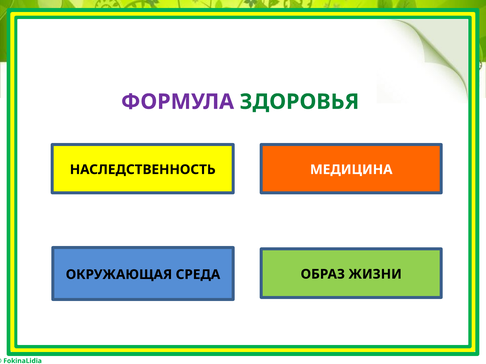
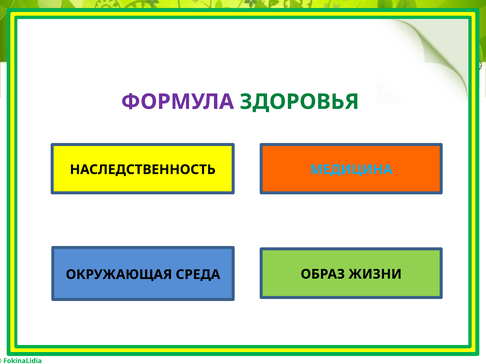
МЕДИЦИНА colour: white -> light blue
